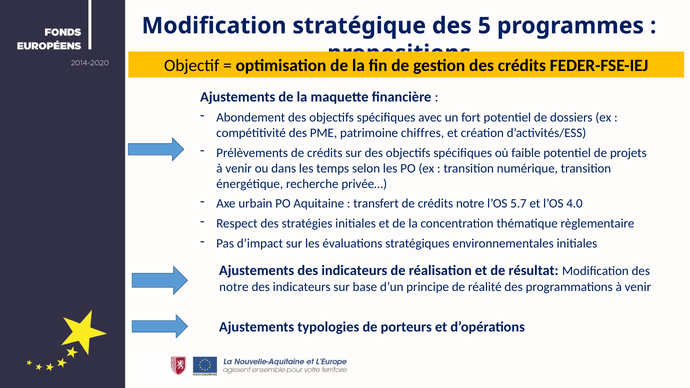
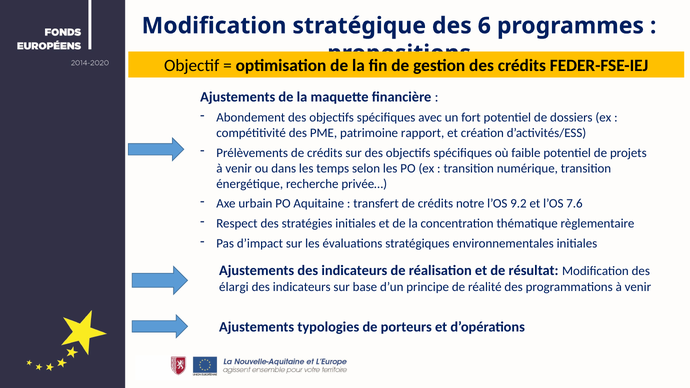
5: 5 -> 6
chiffres: chiffres -> rapport
5.7: 5.7 -> 9.2
4.0: 4.0 -> 7.6
notre at (234, 287): notre -> élargi
